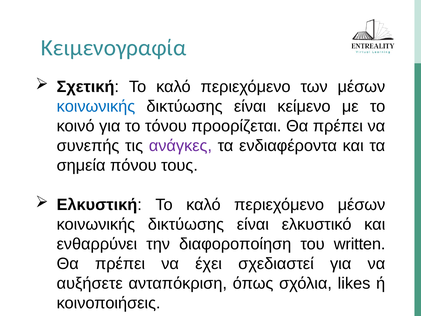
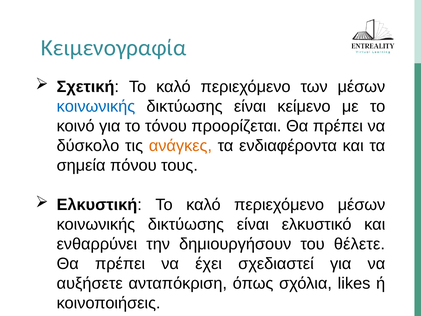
συνεπής: συνεπής -> δύσκολο
ανάγκες colour: purple -> orange
διαφοροποίηση: διαφοροποίηση -> δημιουργήσουν
written: written -> θέλετε
